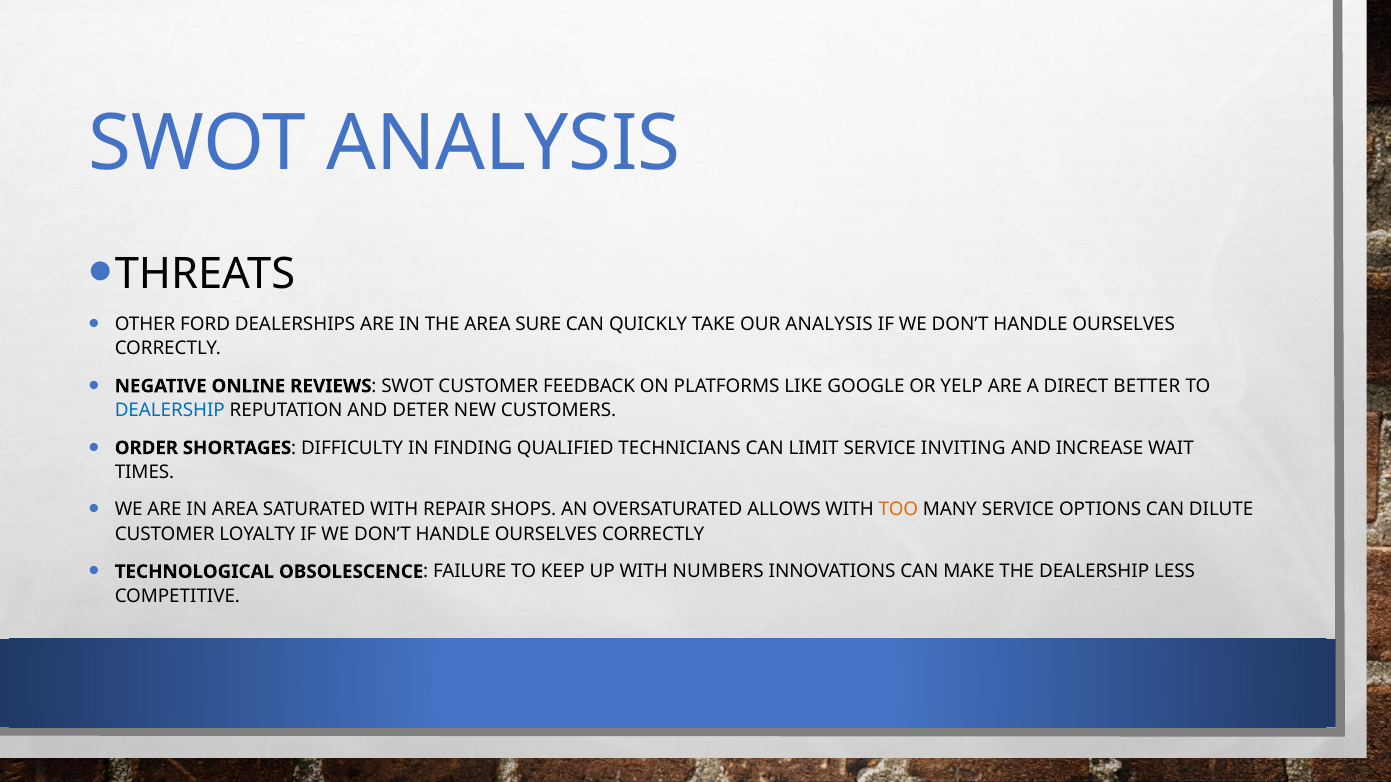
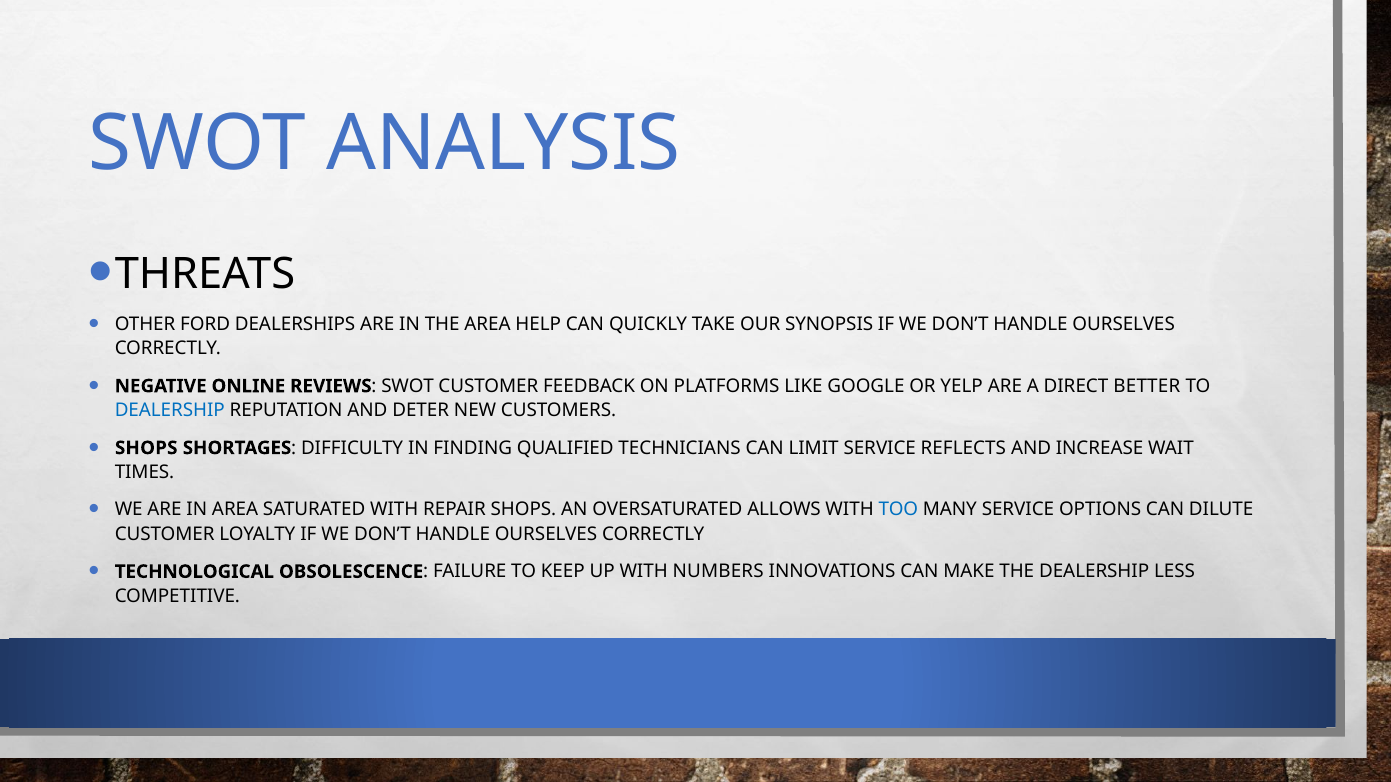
SURE: SURE -> HELP
OUR ANALYSIS: ANALYSIS -> SYNOPSIS
ORDER at (146, 448): ORDER -> SHOPS
INVITING: INVITING -> REFLECTS
TOO colour: orange -> blue
